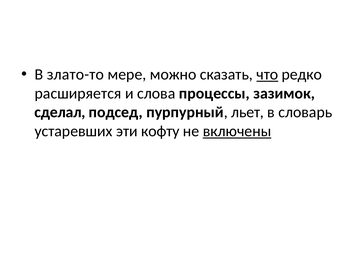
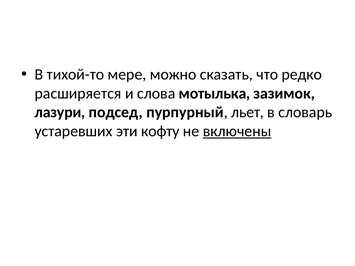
злато-то: злато-то -> тихой-то
что underline: present -> none
процессы: процессы -> мотылька
сделал: сделал -> лазури
